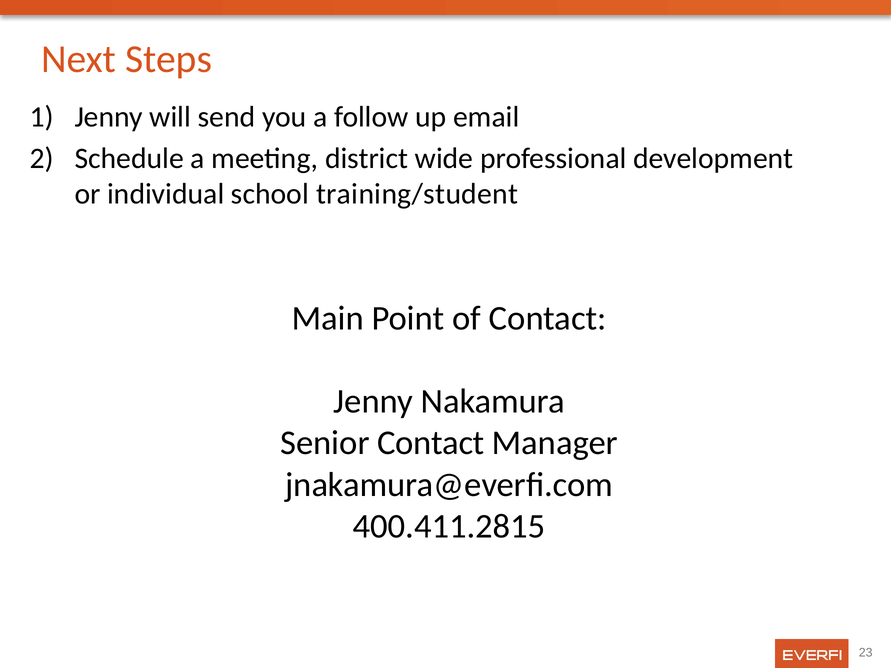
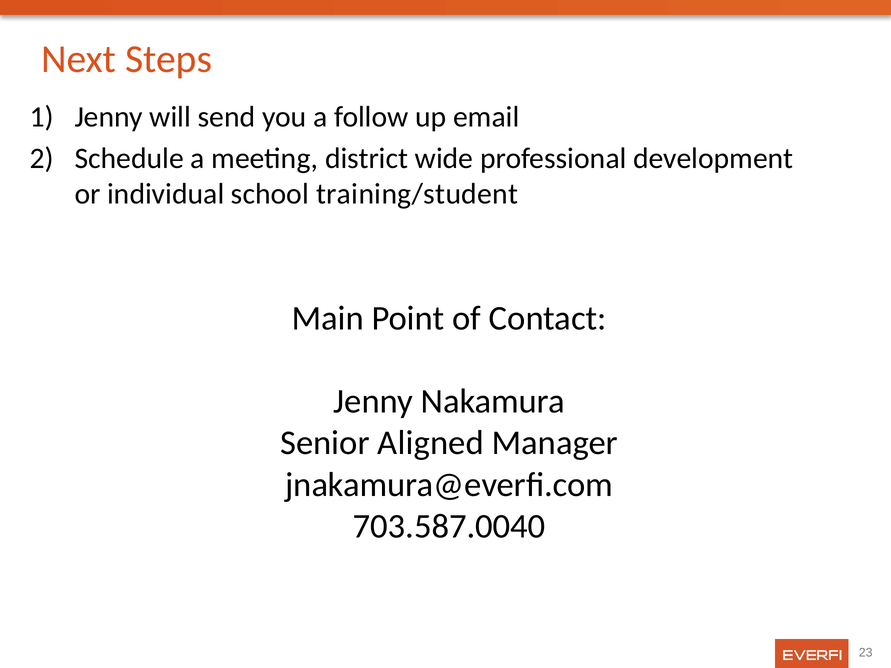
Senior Contact: Contact -> Aligned
400.411.2815: 400.411.2815 -> 703.587.0040
